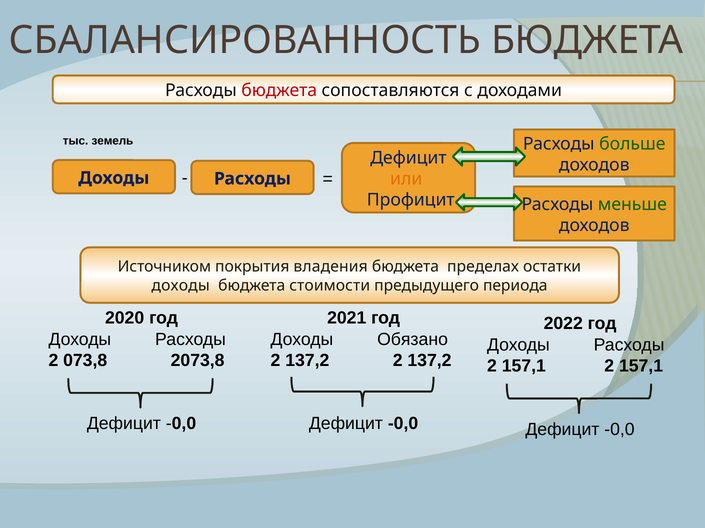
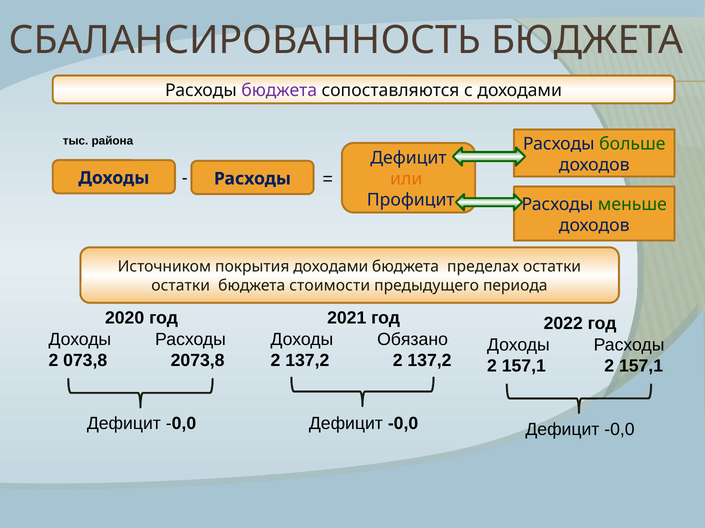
бюджета at (279, 91) colour: red -> purple
земель: земель -> района
покрытия владения: владения -> доходами
доходы at (181, 286): доходы -> остатки
